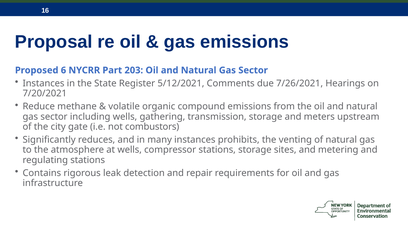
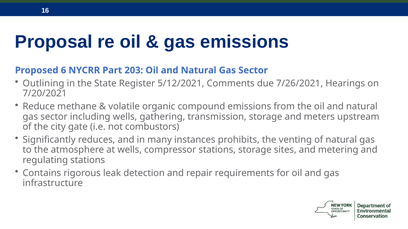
Instances at (44, 84): Instances -> Outlining
